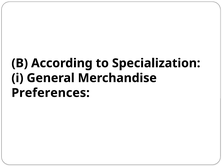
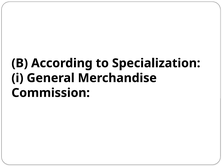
Preferences: Preferences -> Commission
